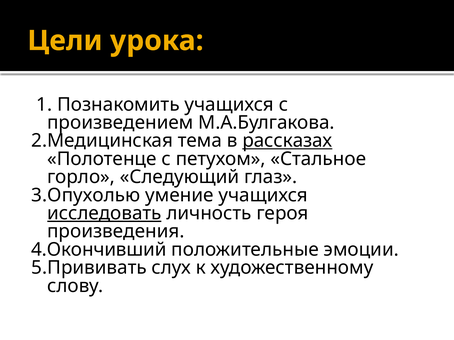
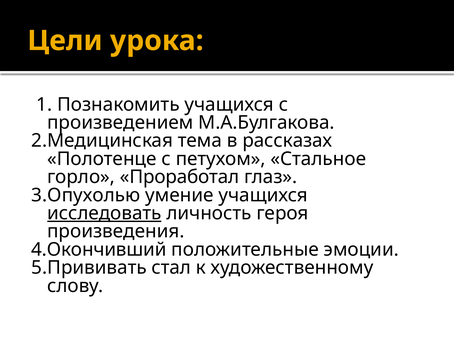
рассказах underline: present -> none
Следующий: Следующий -> Проработал
слух: слух -> стал
